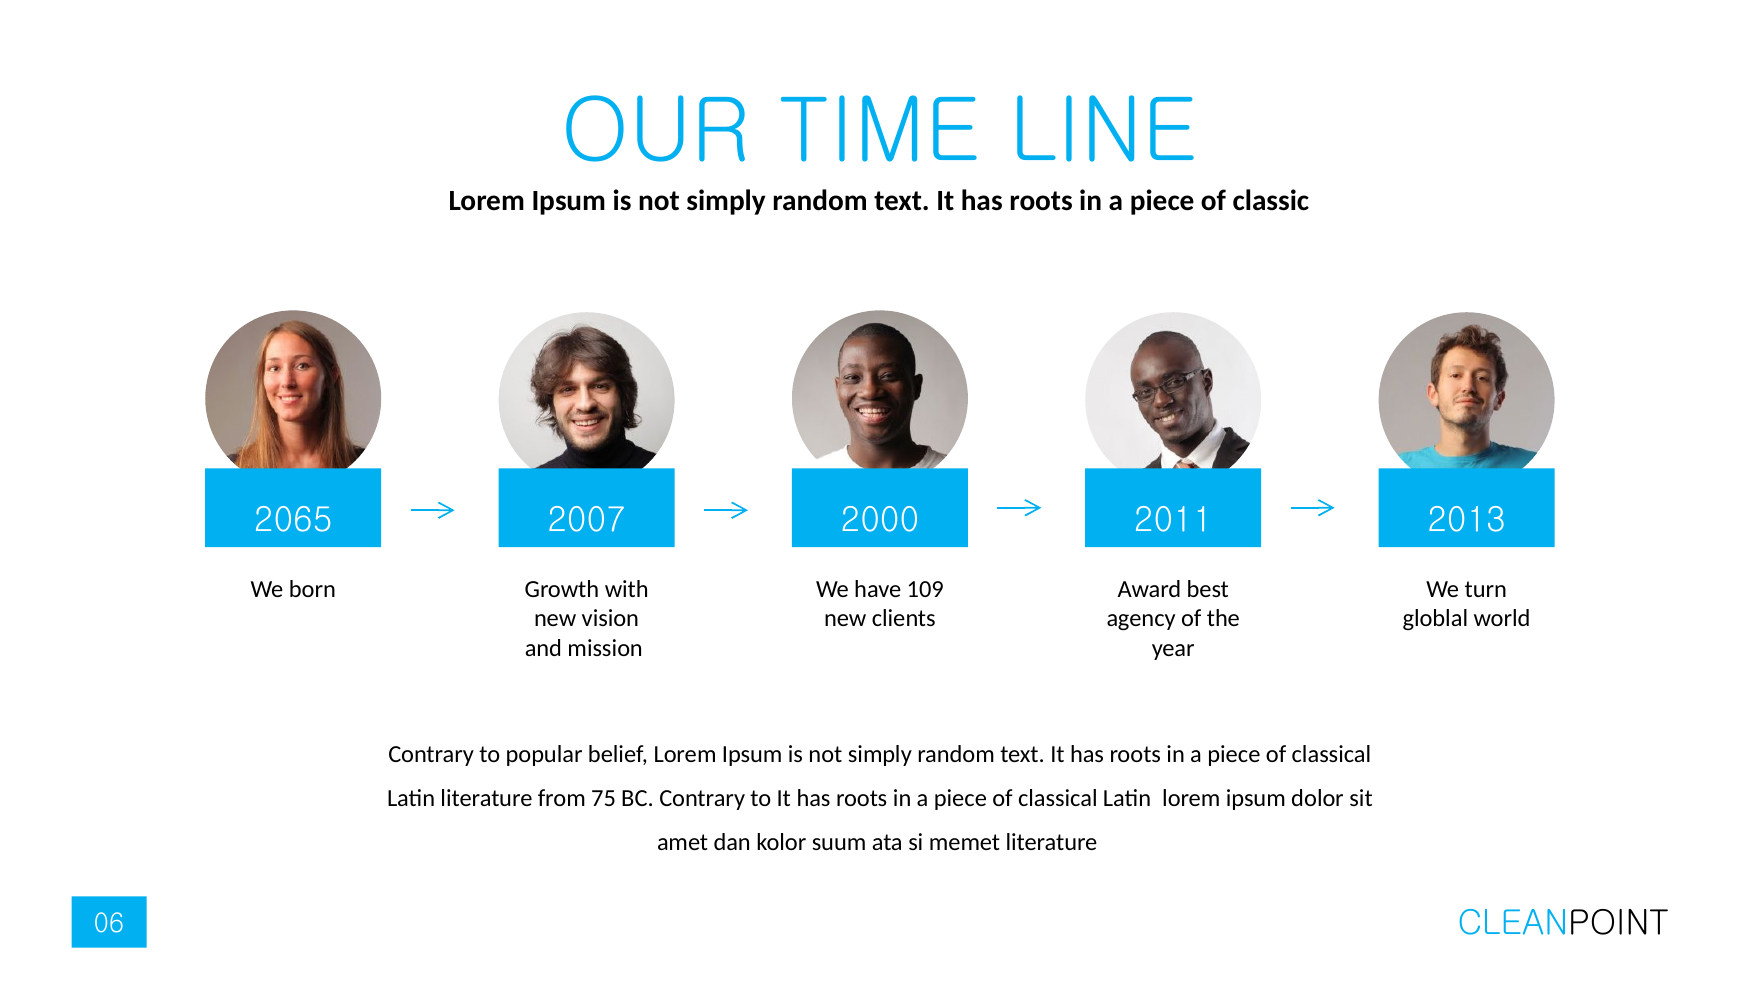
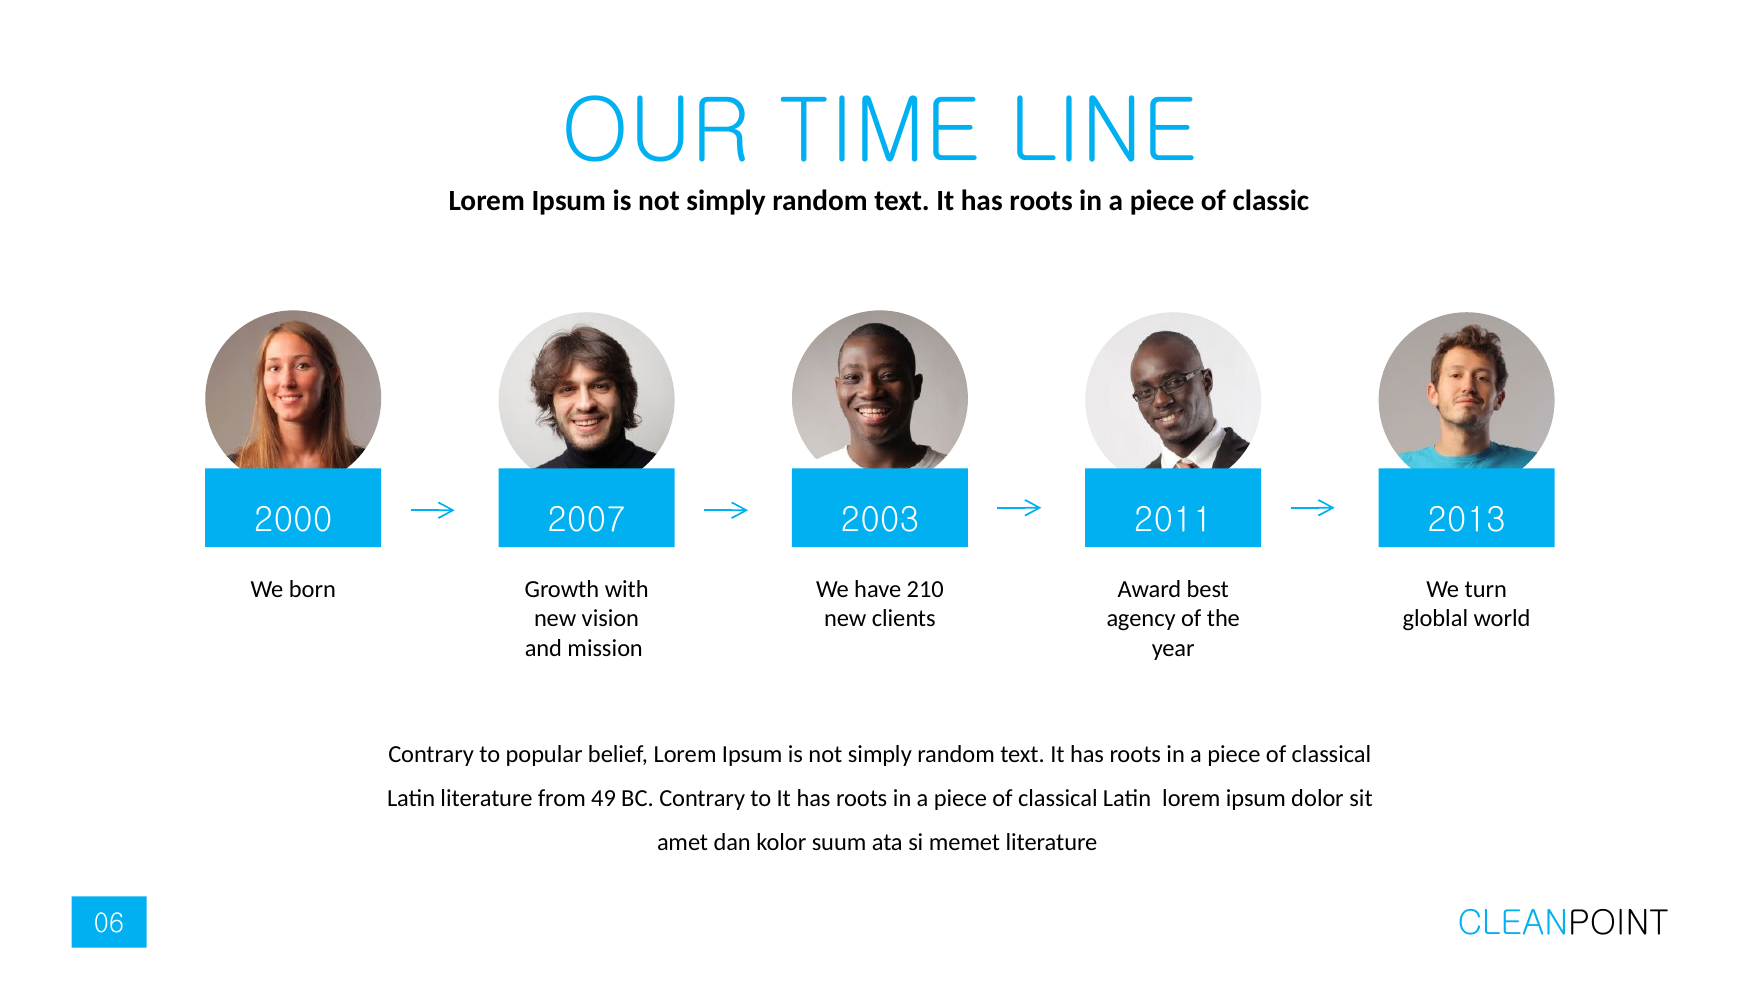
2065: 2065 -> 2000
2000: 2000 -> 2003
109: 109 -> 210
75: 75 -> 49
